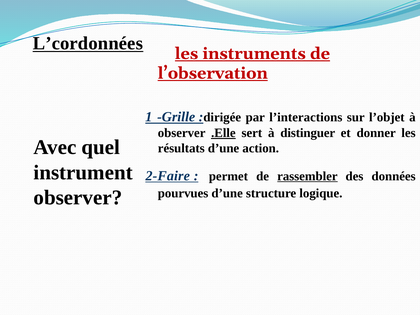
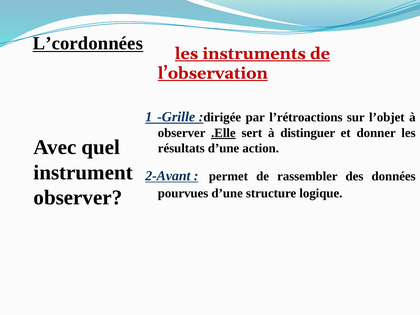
l’interactions: l’interactions -> l’rétroactions
2-Faire: 2-Faire -> 2-Avant
rassembler underline: present -> none
